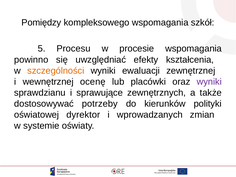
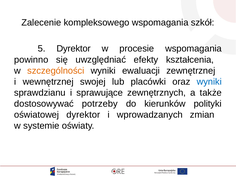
Pomiędzy: Pomiędzy -> Zalecenie
5 Procesu: Procesu -> Dyrektor
ocenę: ocenę -> swojej
wyniki at (209, 82) colour: purple -> blue
